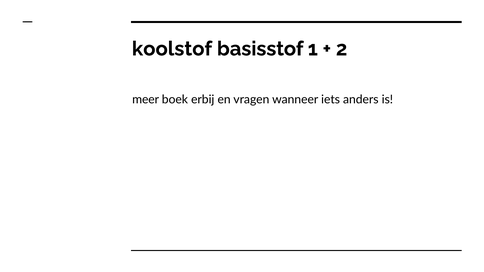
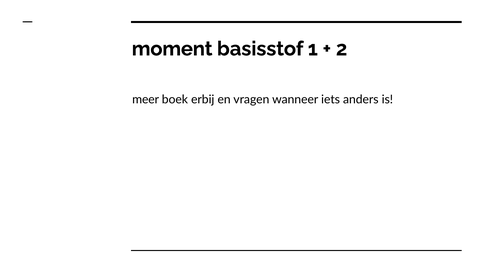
koolstof: koolstof -> moment
